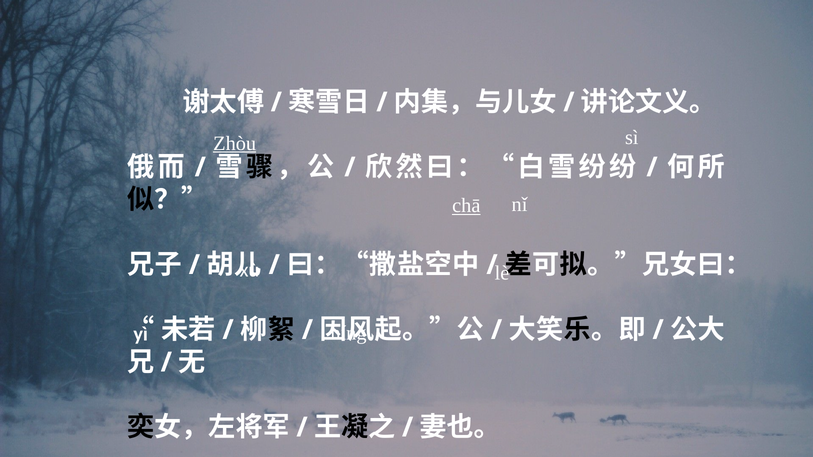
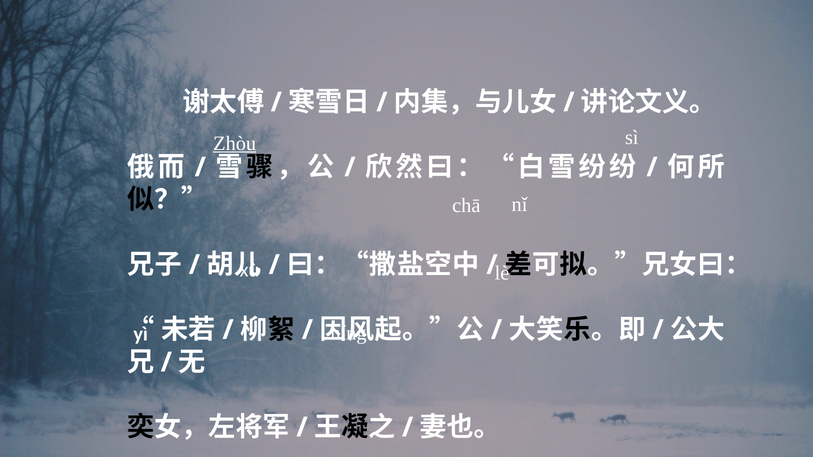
chā underline: present -> none
